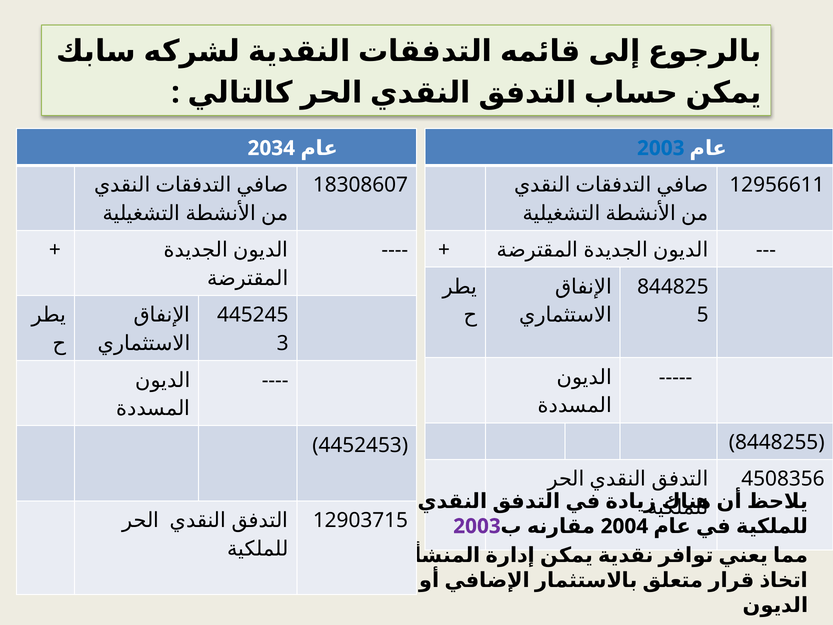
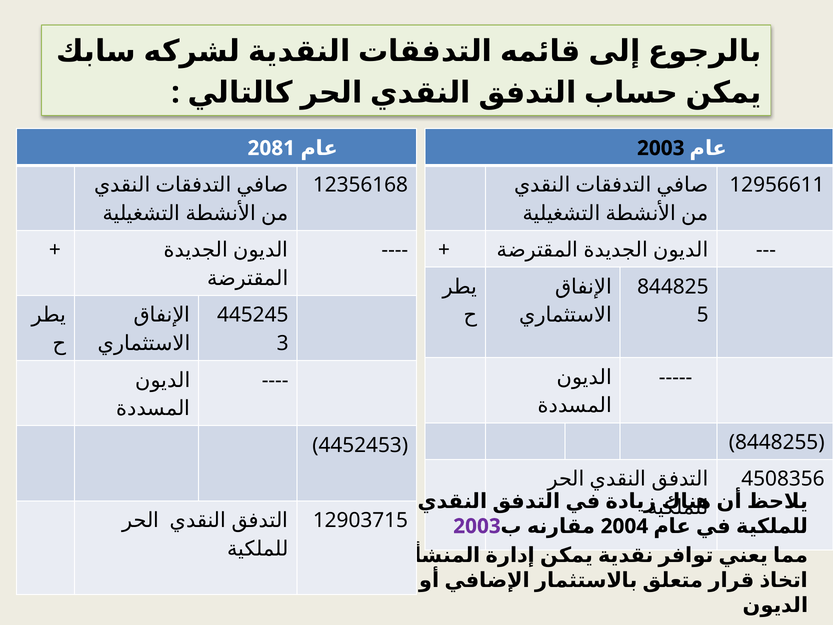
2034: 2034 -> 2081
2003 at (661, 148) colour: blue -> black
18308607: 18308607 -> 12356168
